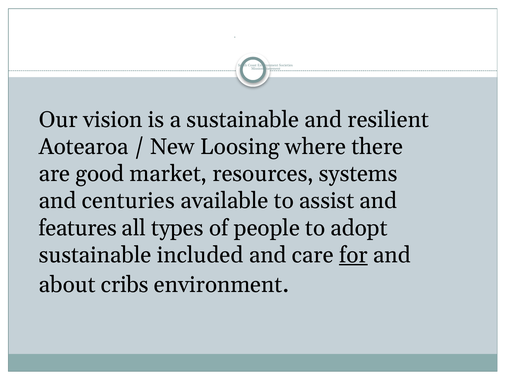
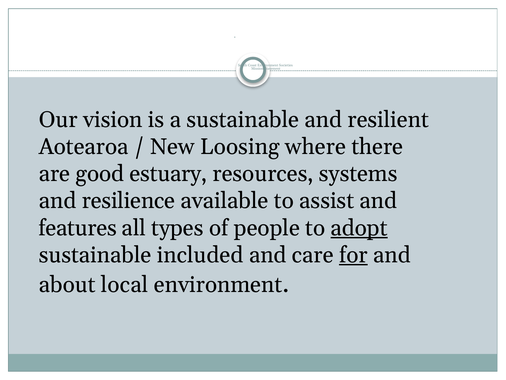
market: market -> estuary
centuries: centuries -> resilience
adopt underline: none -> present
cribs: cribs -> local
